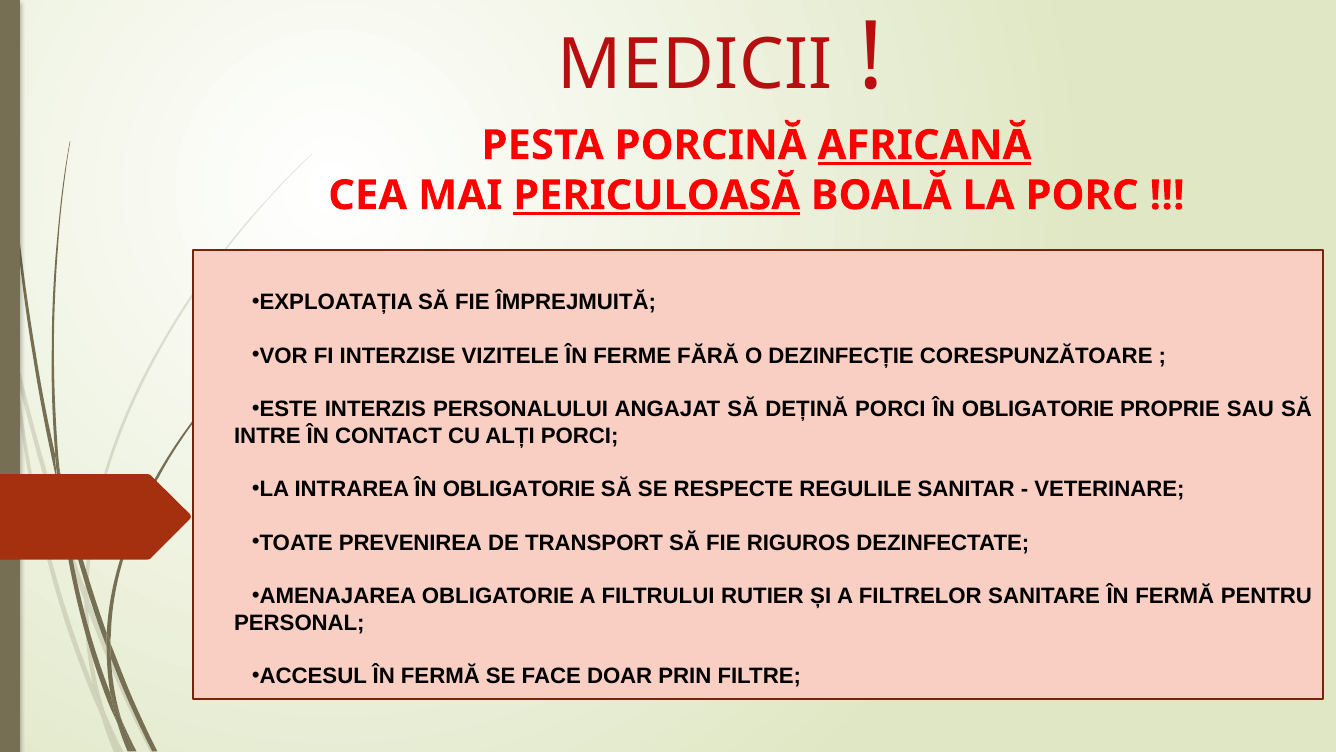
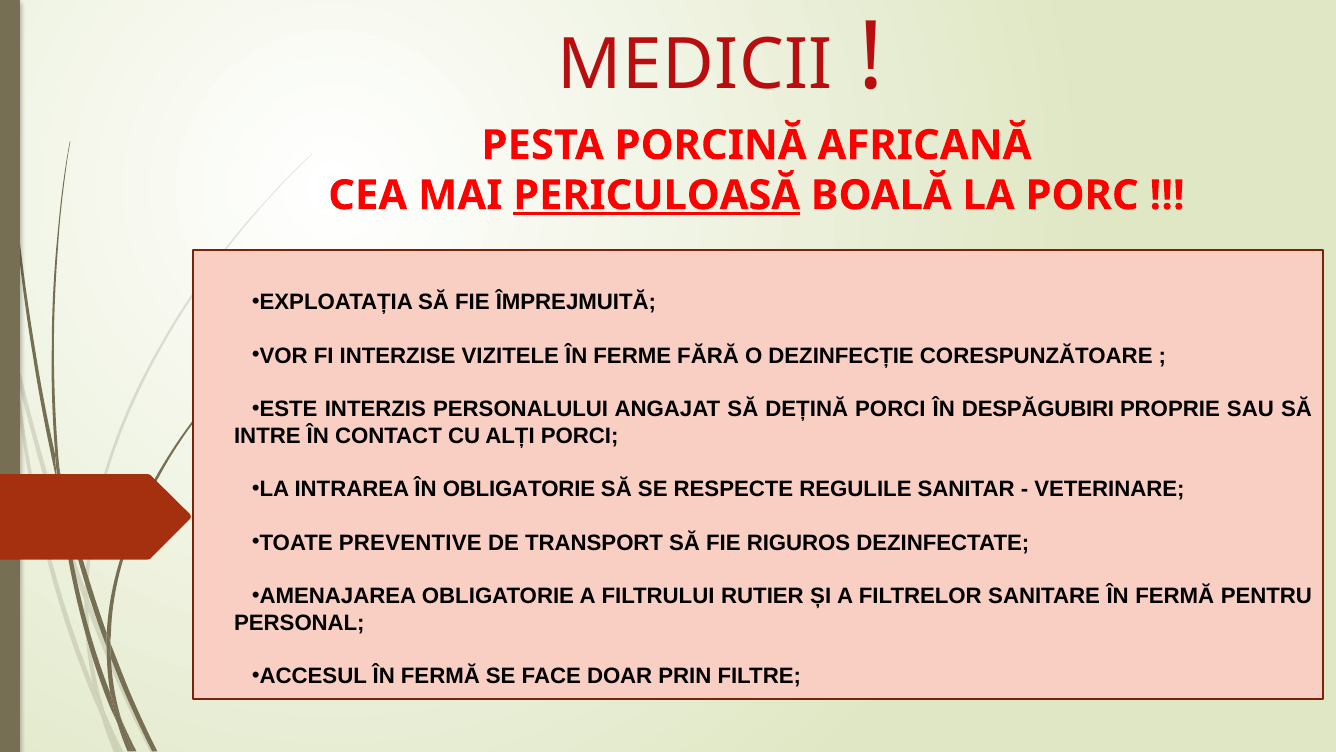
AFRICANĂ underline: present -> none
PORCI ÎN OBLIGATORIE: OBLIGATORIE -> DESPĂGUBIRI
PREVENIREA: PREVENIREA -> PREVENTIVE
